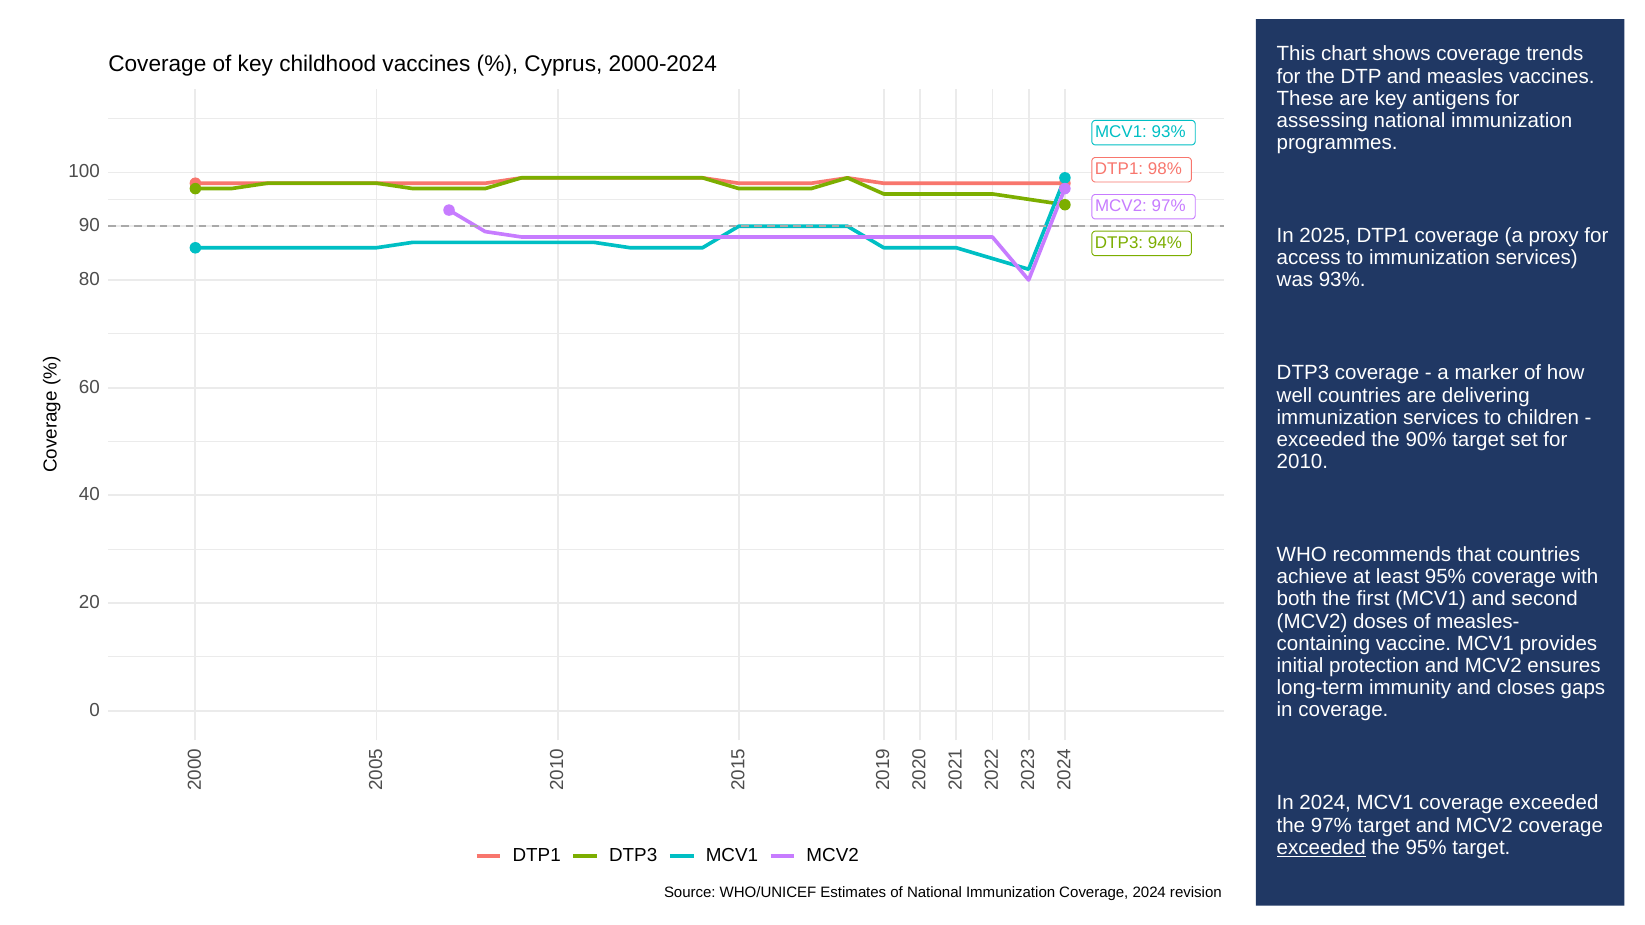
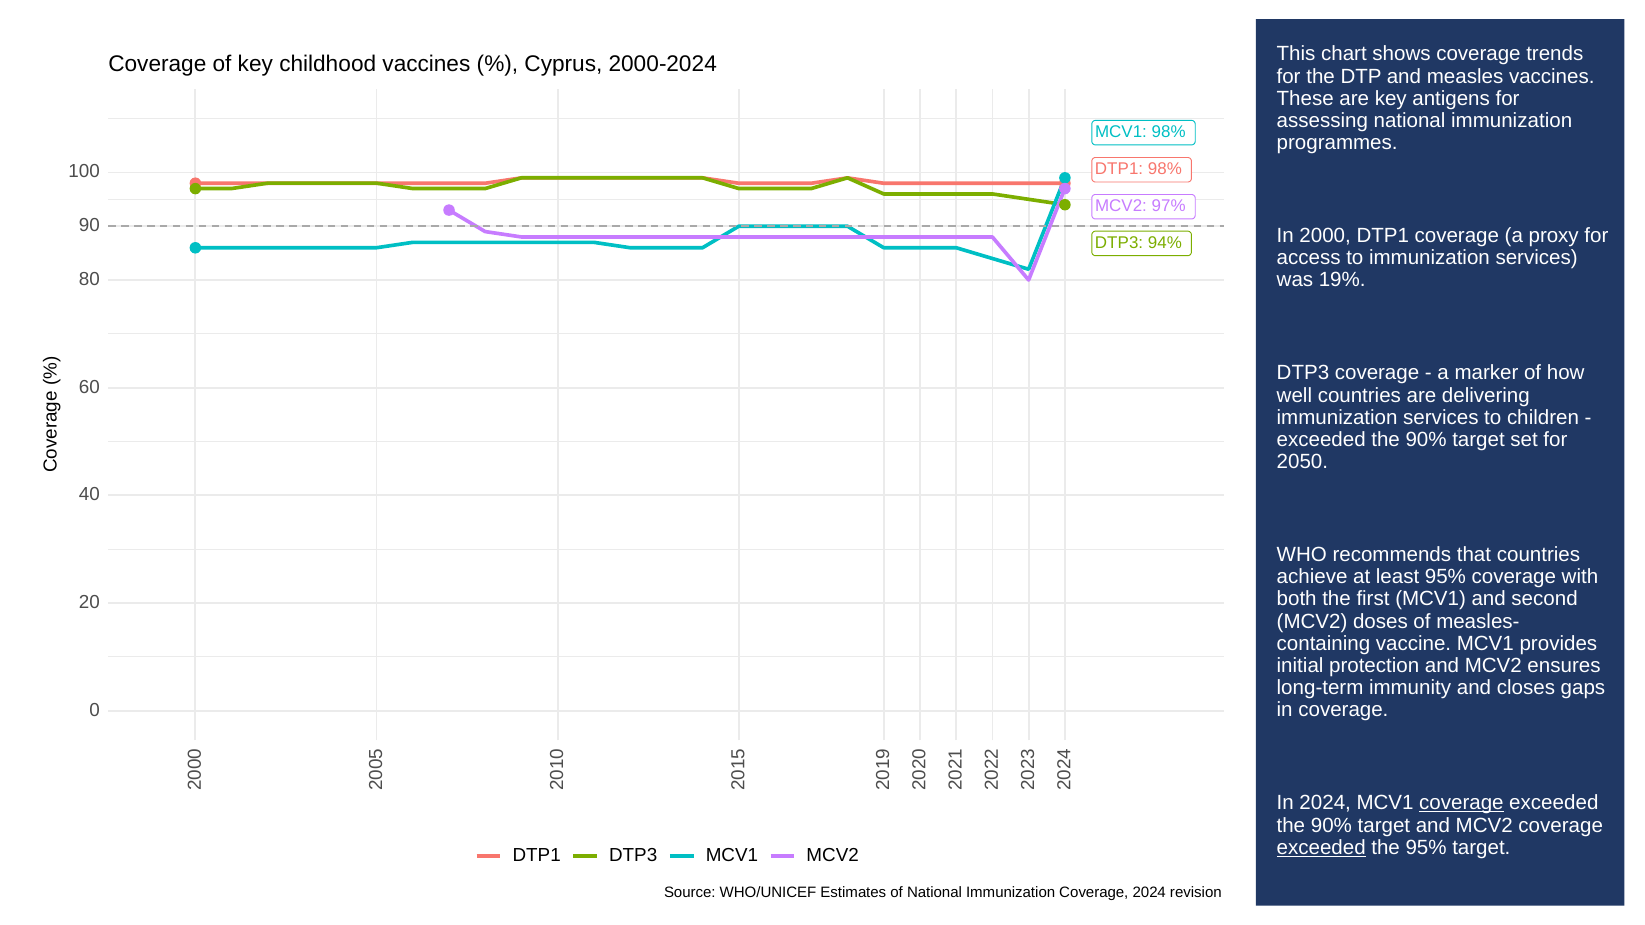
MCV1 93%: 93% -> 98%
2025: 2025 -> 2000
was 93%: 93% -> 19%
2010: 2010 -> 2050
coverage at (1461, 803) underline: none -> present
97% at (1331, 826): 97% -> 90%
